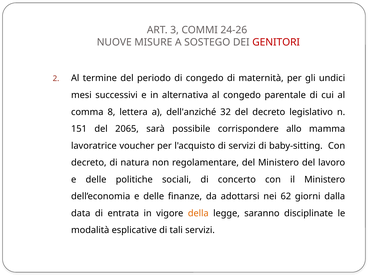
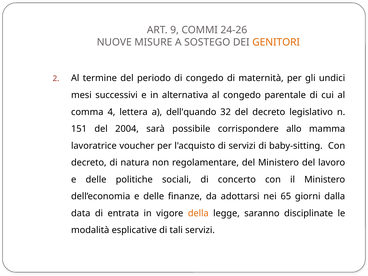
3: 3 -> 9
GENITORI colour: red -> orange
8: 8 -> 4
dell'anziché: dell'anziché -> dell'quando
2065: 2065 -> 2004
62: 62 -> 65
